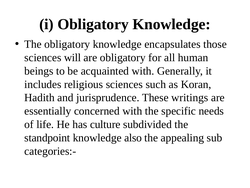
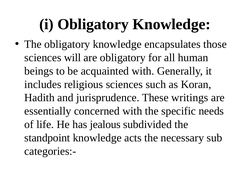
culture: culture -> jealous
also: also -> acts
appealing: appealing -> necessary
